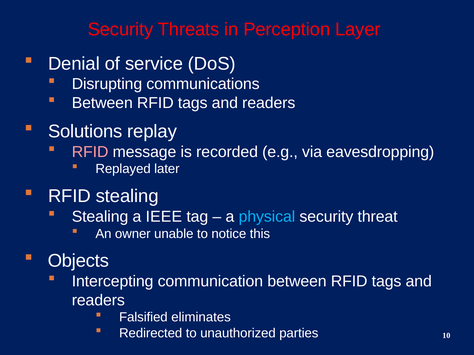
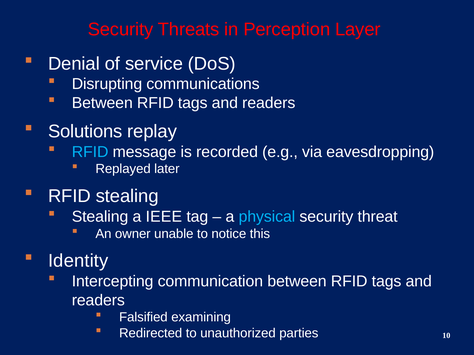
RFID at (90, 152) colour: pink -> light blue
Objects: Objects -> Identity
eliminates: eliminates -> examining
